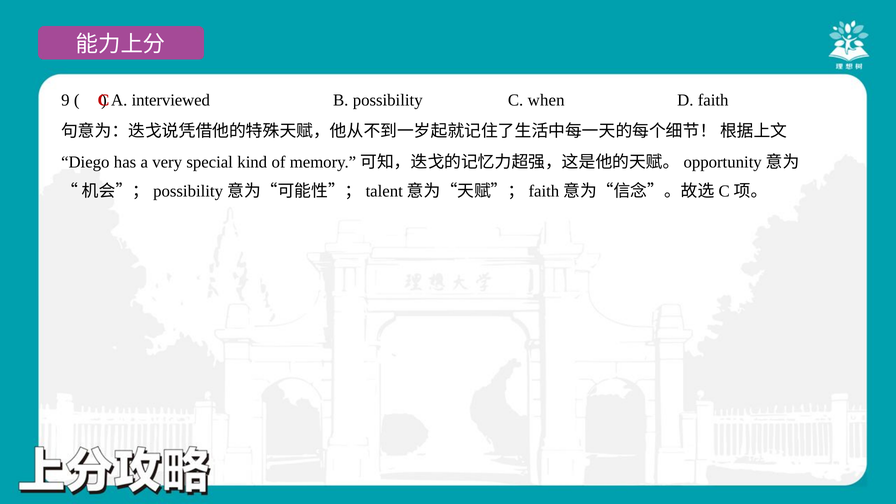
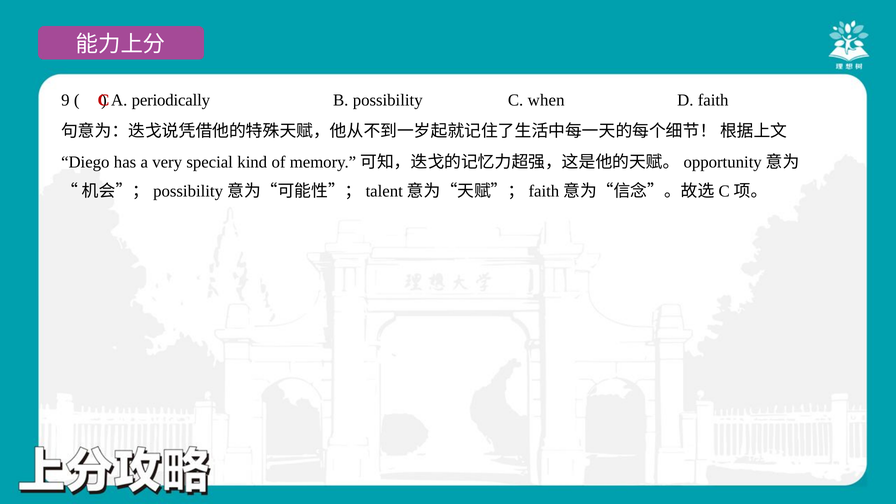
interviewed: interviewed -> periodically
